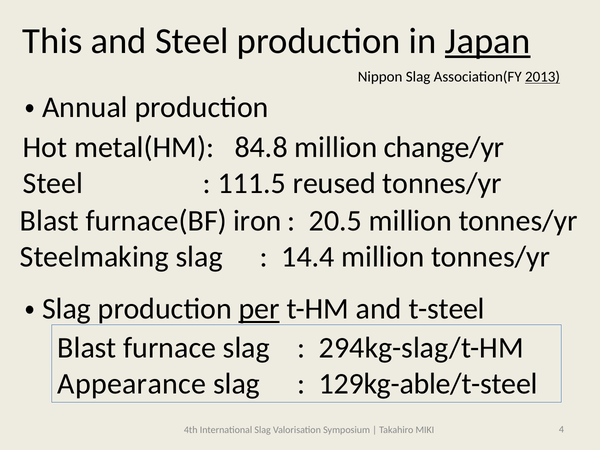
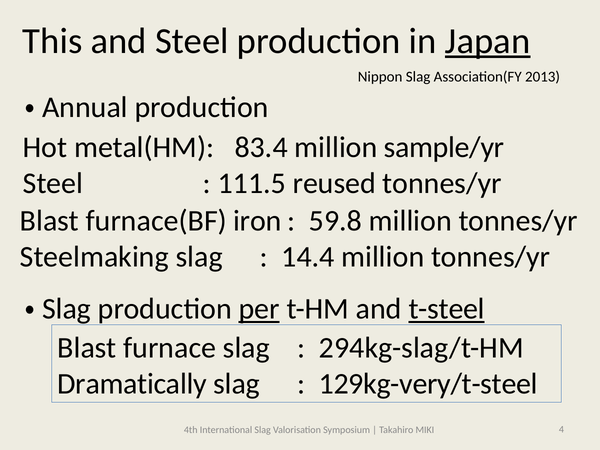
2013 underline: present -> none
84.8: 84.8 -> 83.4
change/yr: change/yr -> sample/yr
20.5: 20.5 -> 59.8
t-steel underline: none -> present
Appearance: Appearance -> Dramatically
129kg-able/t-steel: 129kg-able/t-steel -> 129kg-very/t-steel
